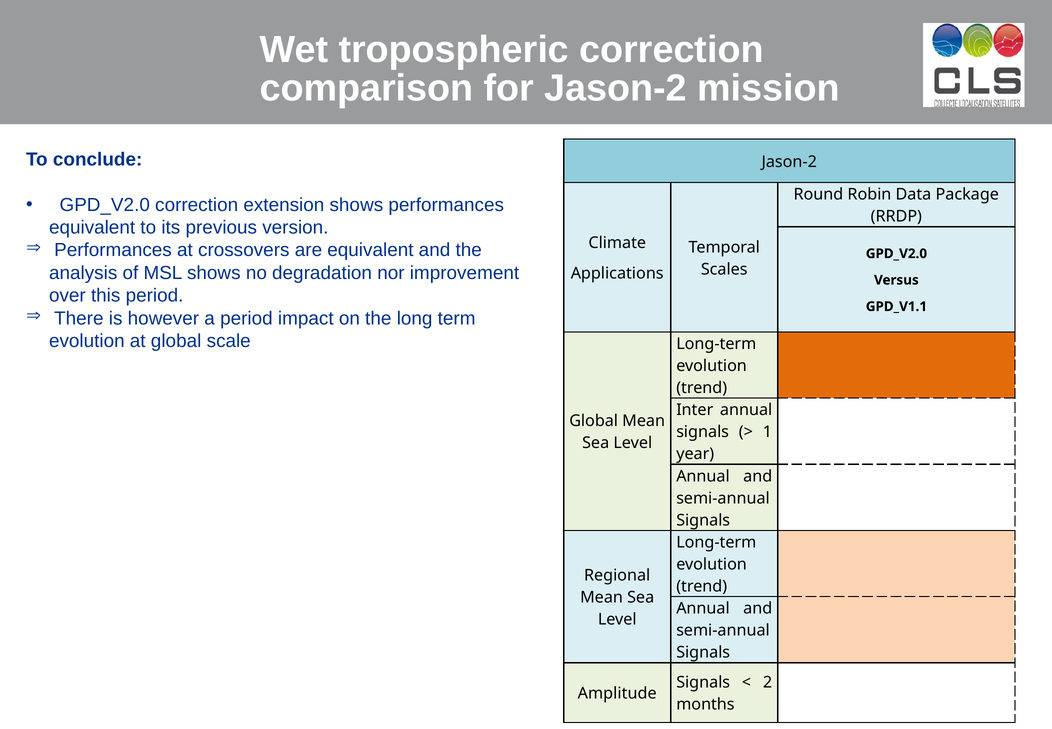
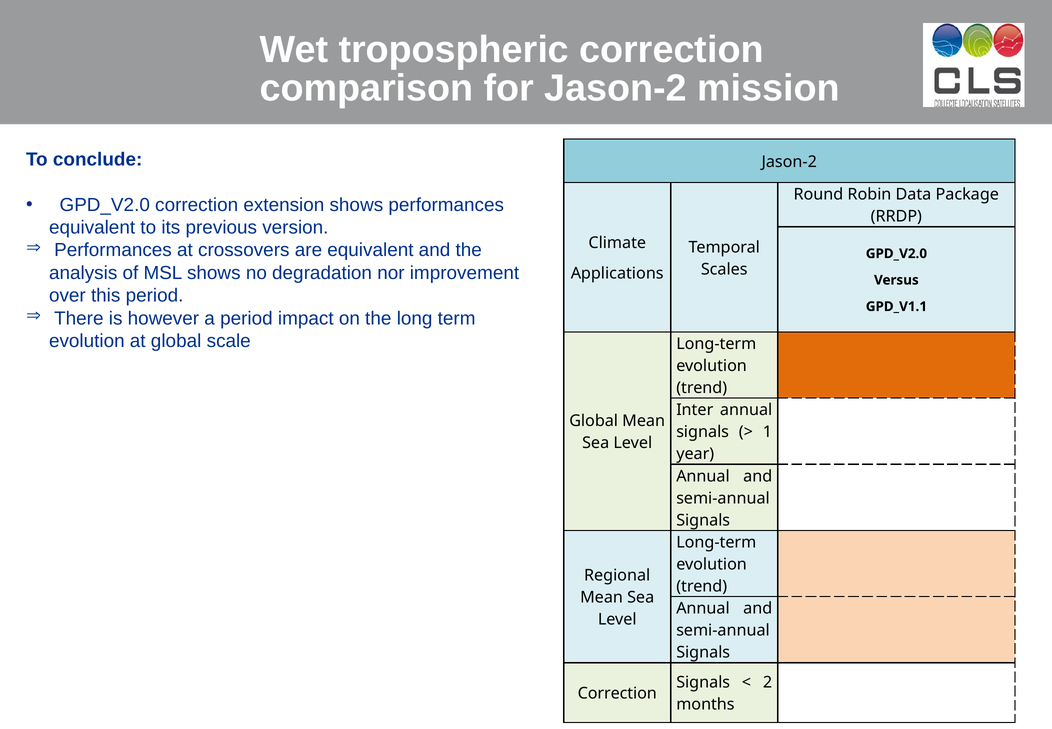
Amplitude at (617, 693): Amplitude -> Correction
